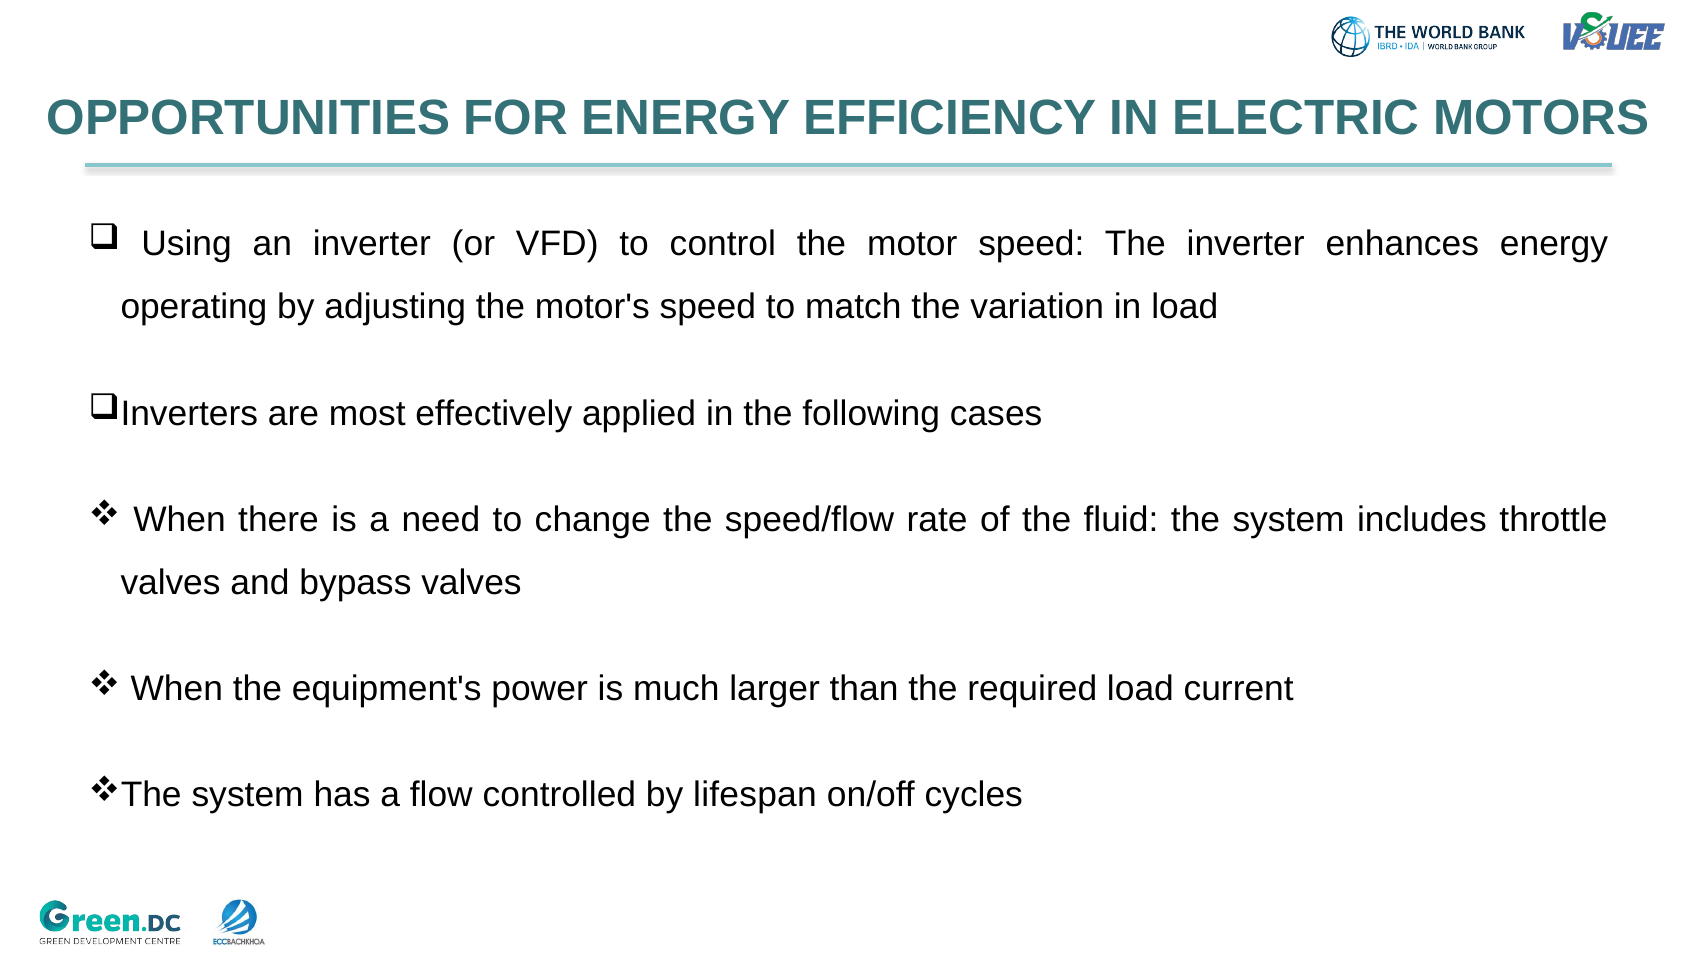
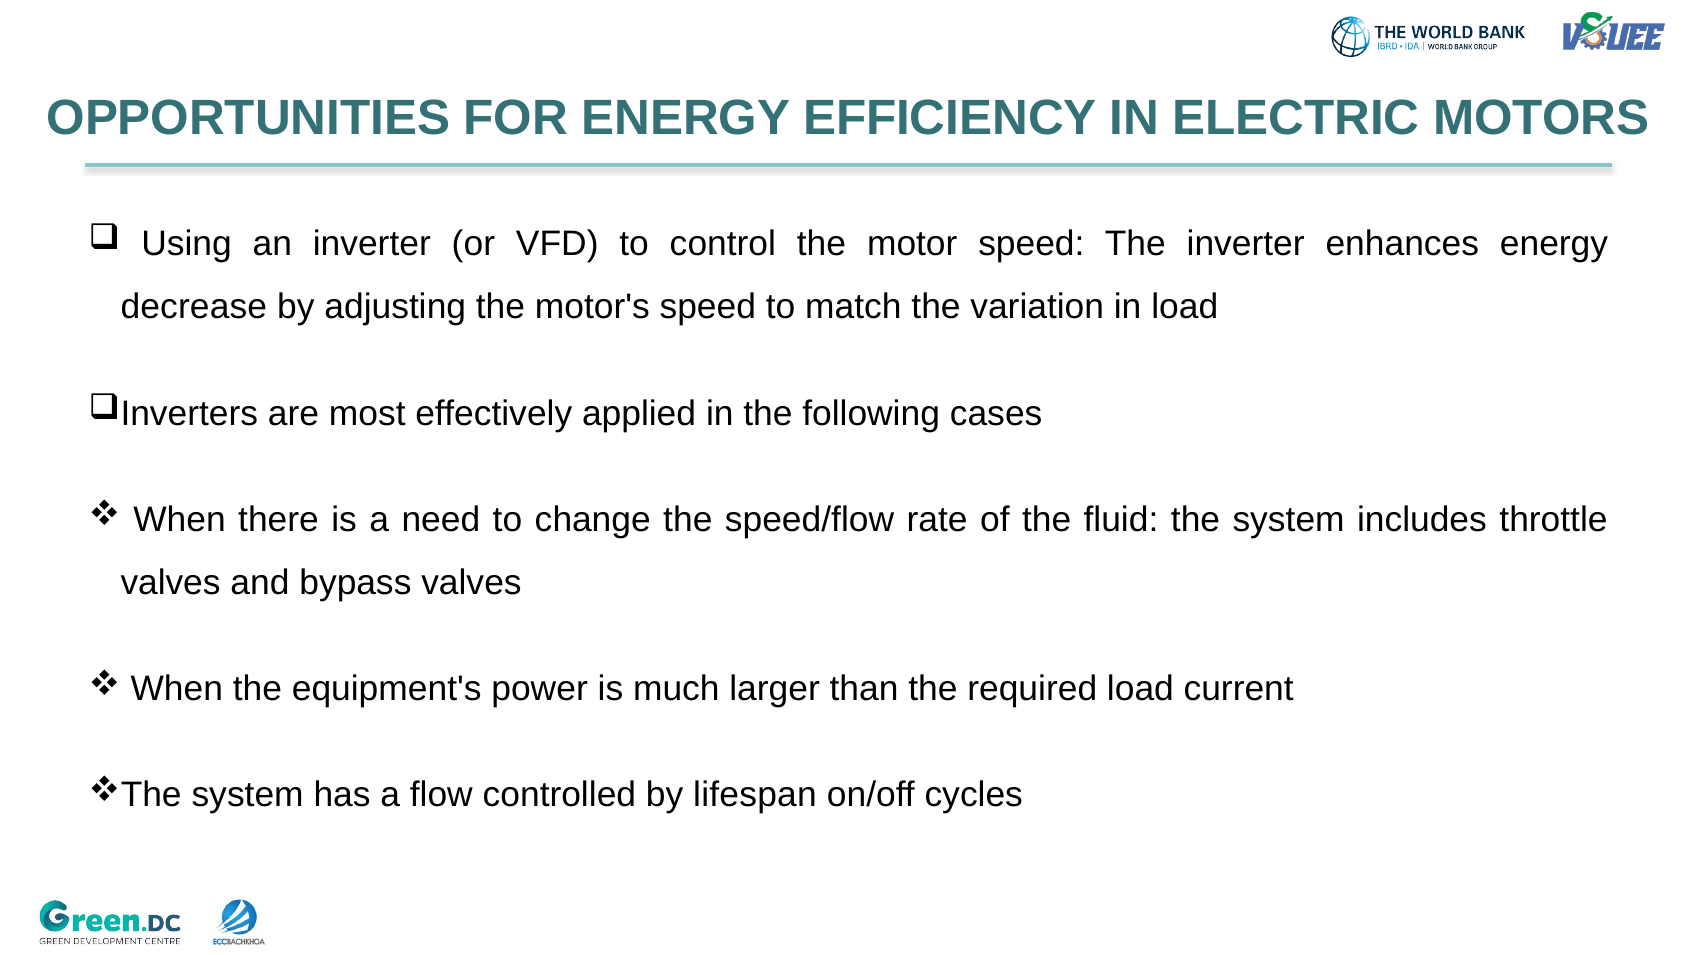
operating: operating -> decrease
